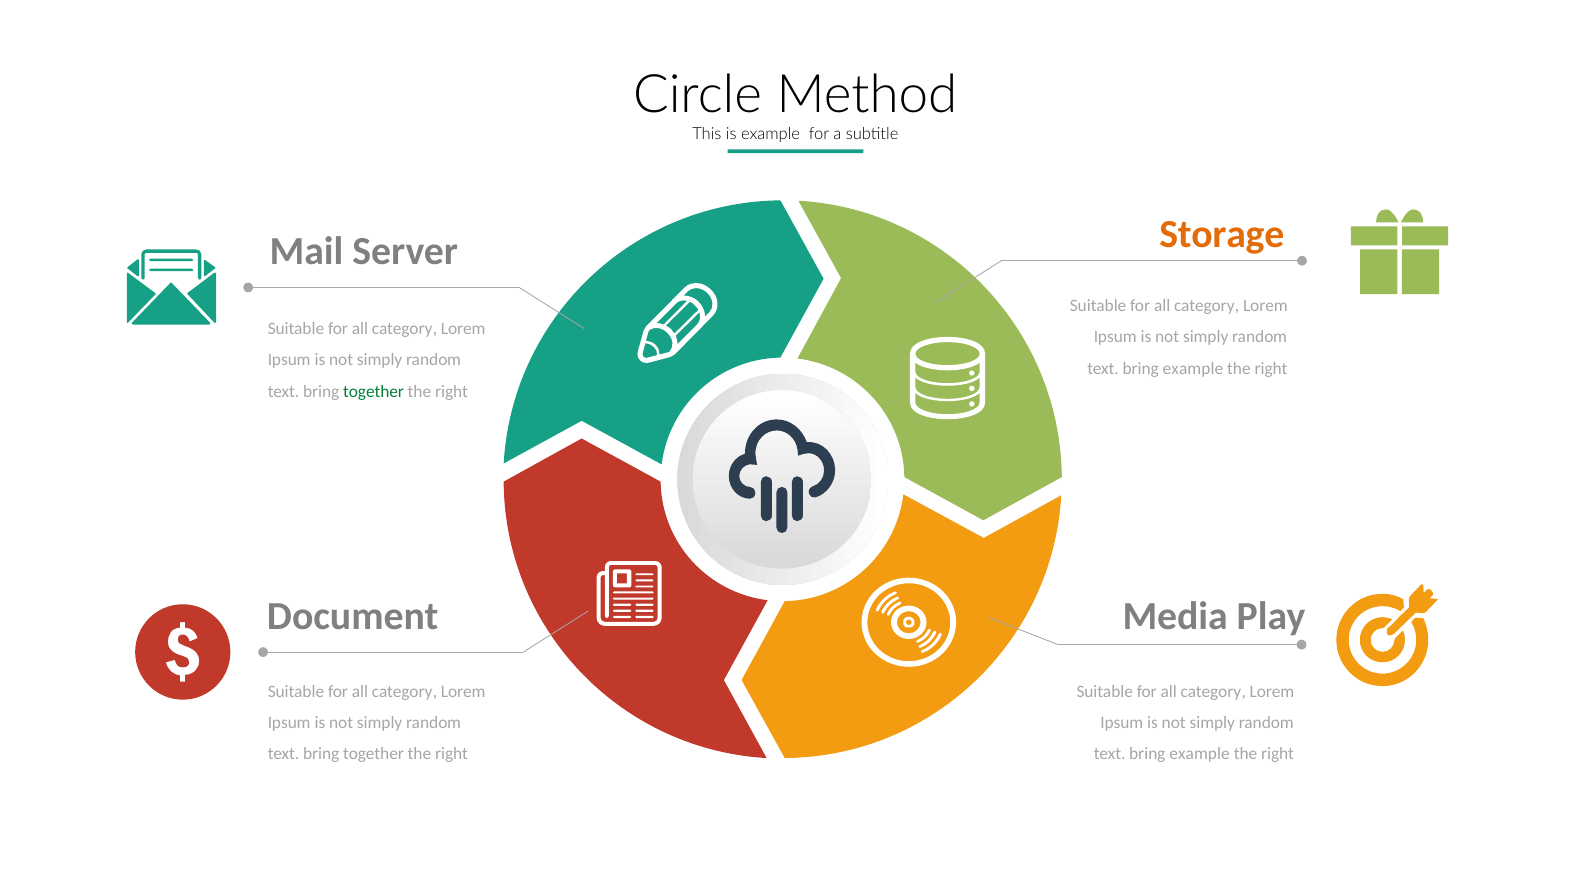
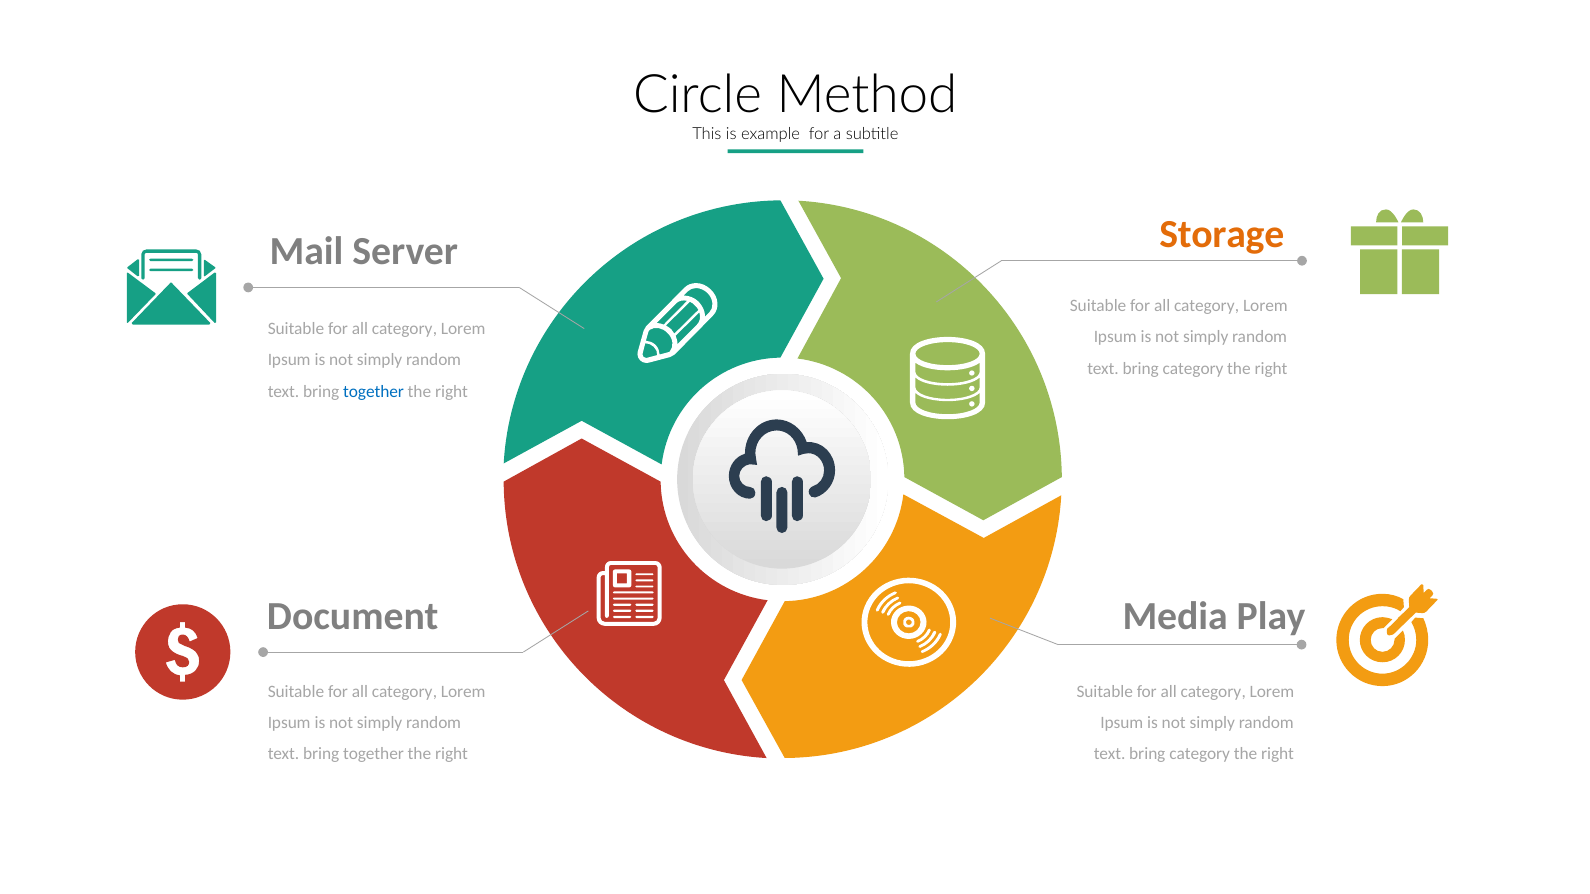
example at (1193, 368): example -> category
together at (374, 391) colour: green -> blue
example at (1200, 754): example -> category
